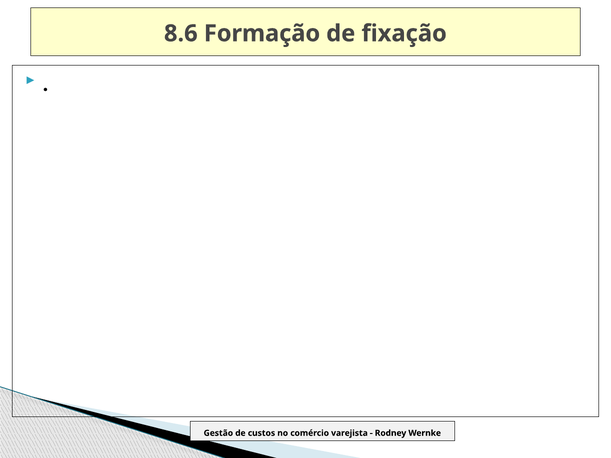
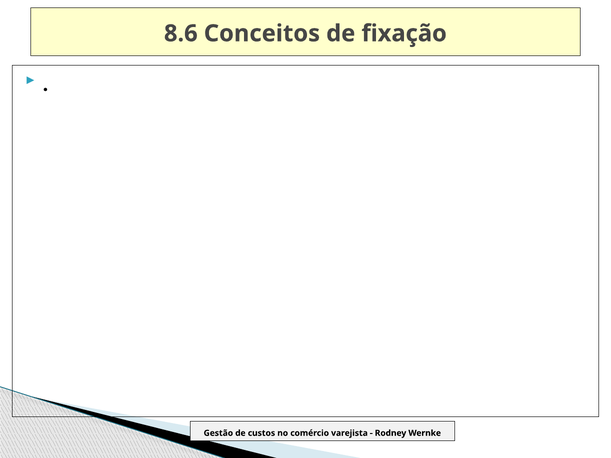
Formação: Formação -> Conceitos
